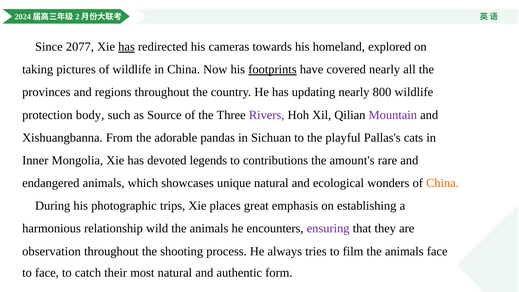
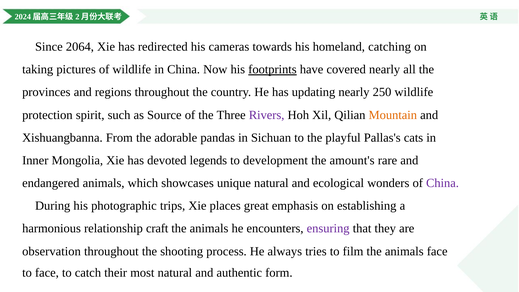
2077: 2077 -> 2064
has at (127, 47) underline: present -> none
explored: explored -> catching
800: 800 -> 250
body: body -> spirit
Mountain colour: purple -> orange
contributions: contributions -> development
China at (442, 183) colour: orange -> purple
wild: wild -> craft
